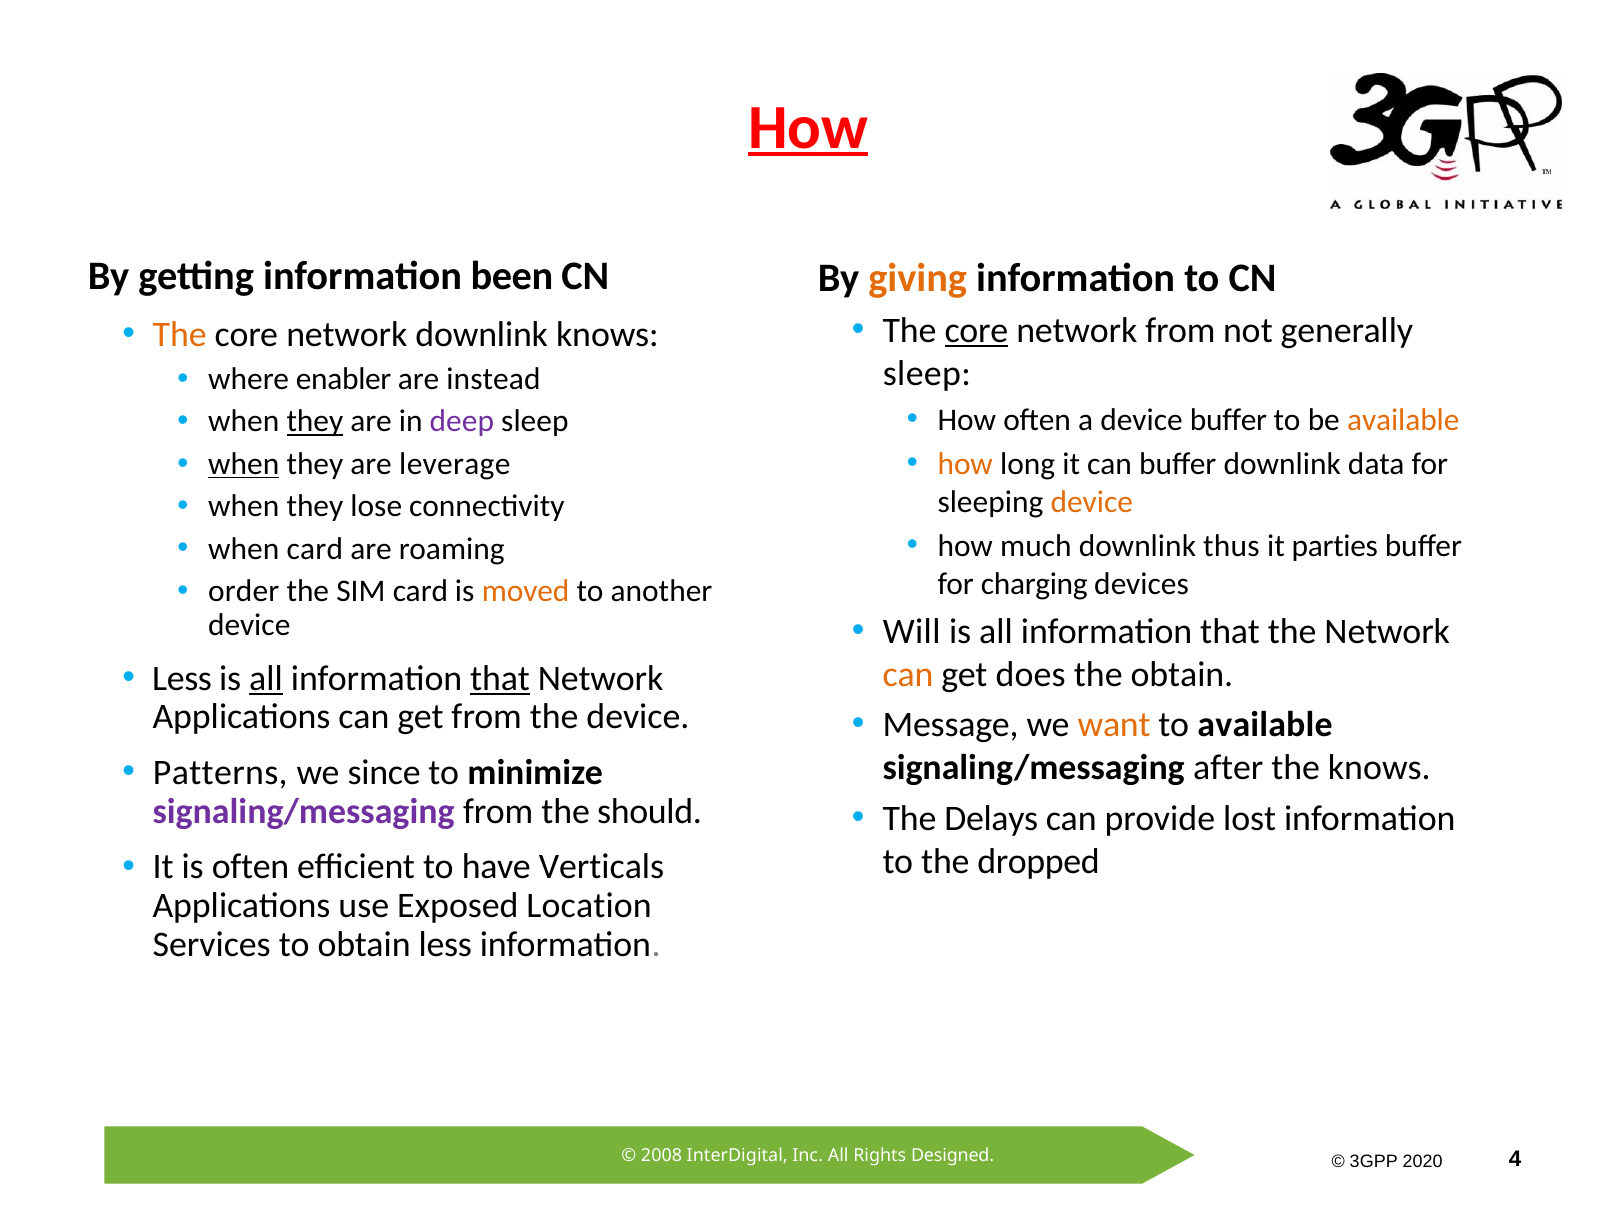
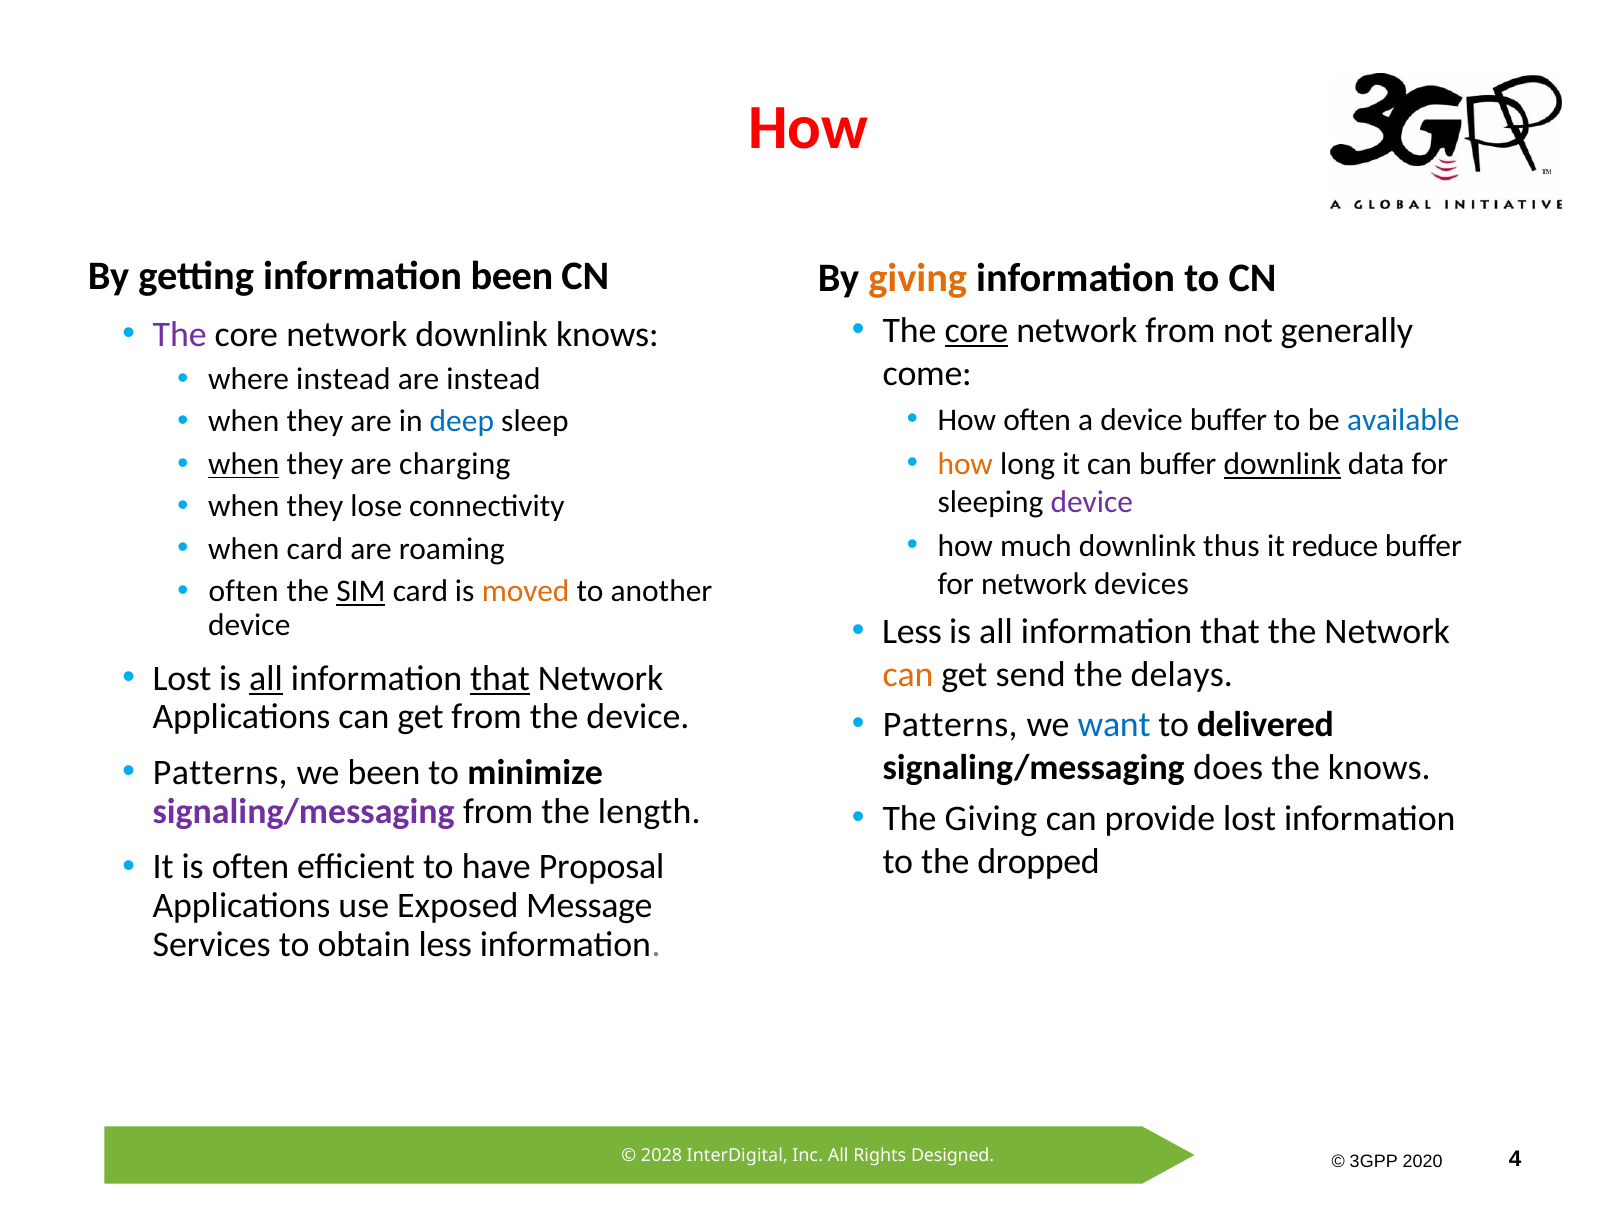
How at (808, 127) underline: present -> none
The at (180, 334) colour: orange -> purple
sleep at (927, 374): sleep -> come
where enabler: enabler -> instead
available at (1403, 420) colour: orange -> blue
they at (315, 422) underline: present -> none
deep colour: purple -> blue
downlink at (1282, 464) underline: none -> present
leverage: leverage -> charging
device at (1092, 502) colour: orange -> purple
parties: parties -> reduce
for charging: charging -> network
order at (244, 591): order -> often
SIM underline: none -> present
Will at (912, 632): Will -> Less
Less at (182, 678): Less -> Lost
does: does -> send
the obtain: obtain -> delays
Message at (951, 725): Message -> Patterns
want colour: orange -> blue
to available: available -> delivered
after: after -> does
we since: since -> been
should: should -> length
The Delays: Delays -> Giving
Verticals: Verticals -> Proposal
Location: Location -> Message
2008: 2008 -> 2028
